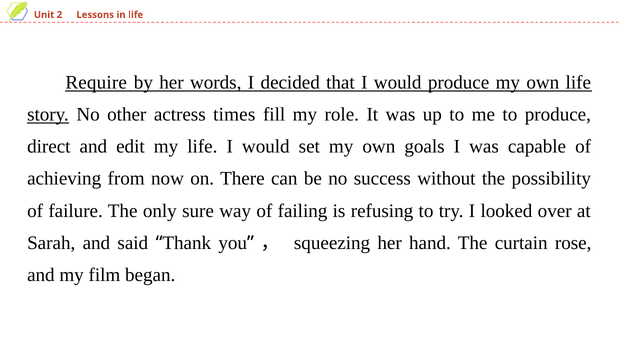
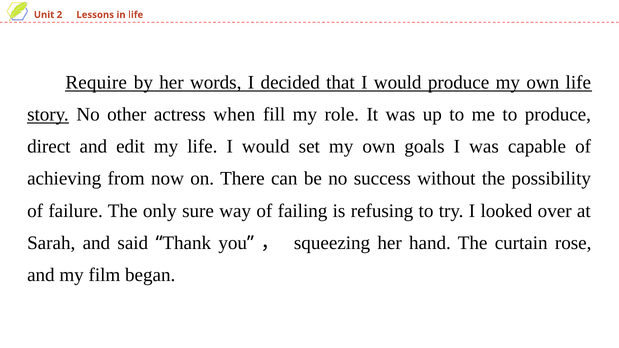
times: times -> when
